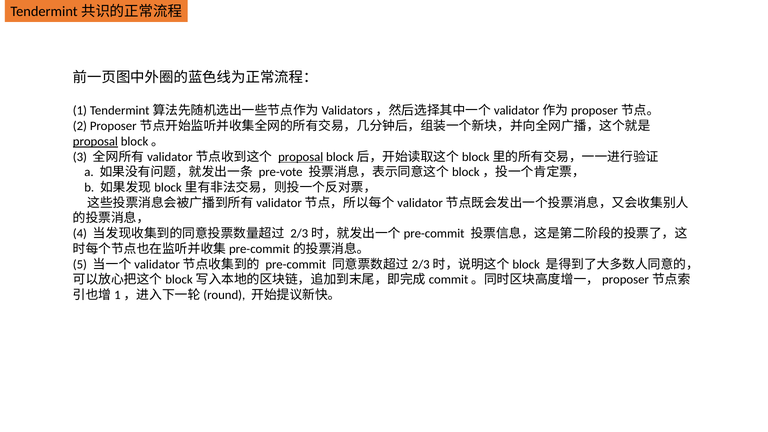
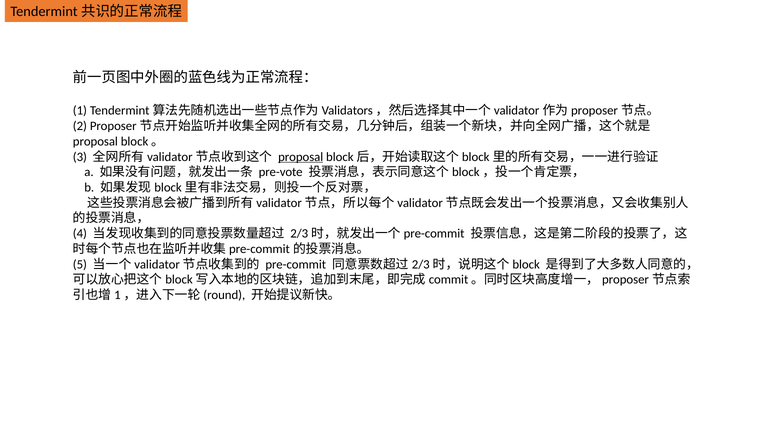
proposal at (95, 141) underline: present -> none
